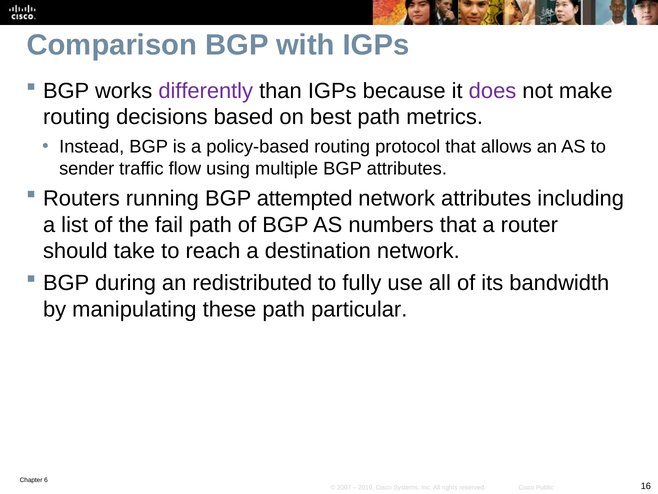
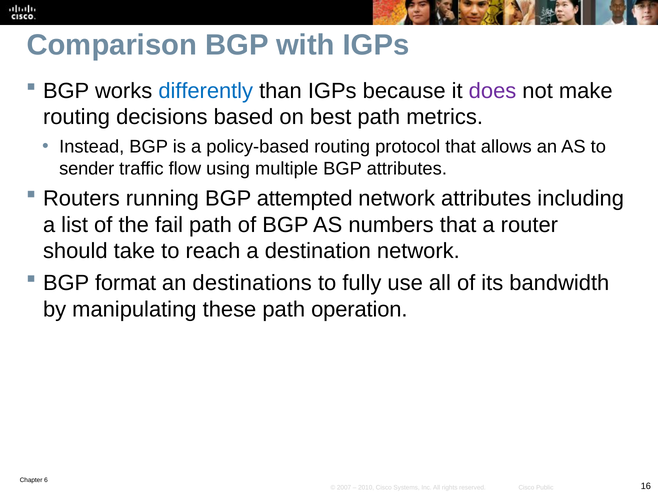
differently colour: purple -> blue
during: during -> format
redistributed: redistributed -> destinations
particular: particular -> operation
